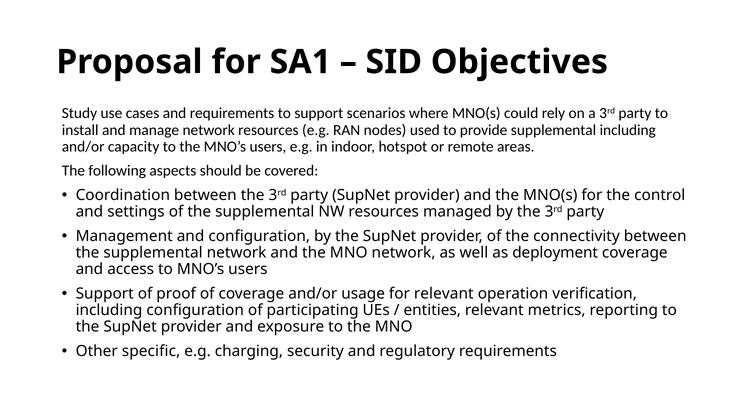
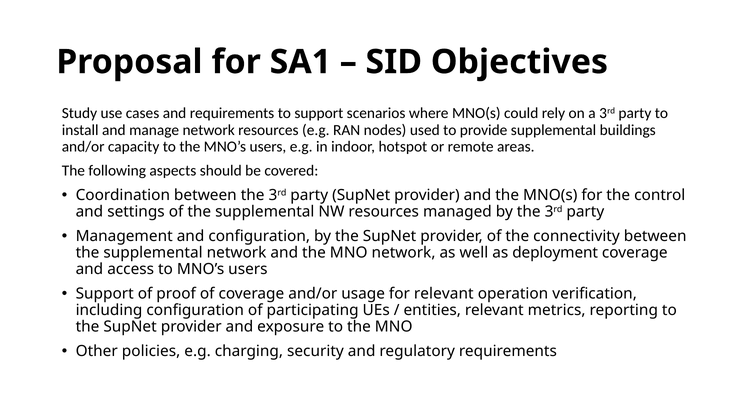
supplemental including: including -> buildings
specific: specific -> policies
